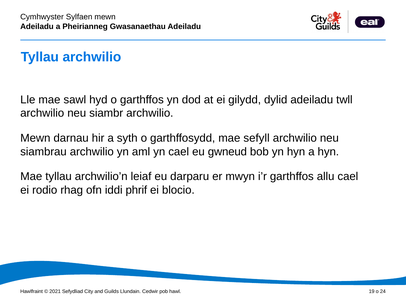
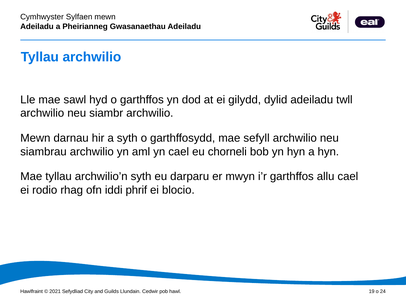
gwneud: gwneud -> chorneli
archwilio’n leiaf: leiaf -> syth
